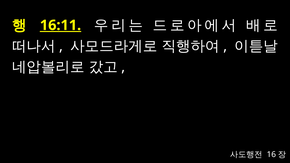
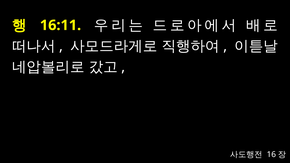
16:11 underline: present -> none
